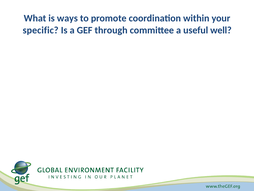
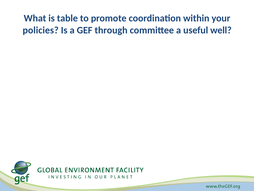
ways: ways -> table
specific: specific -> policies
